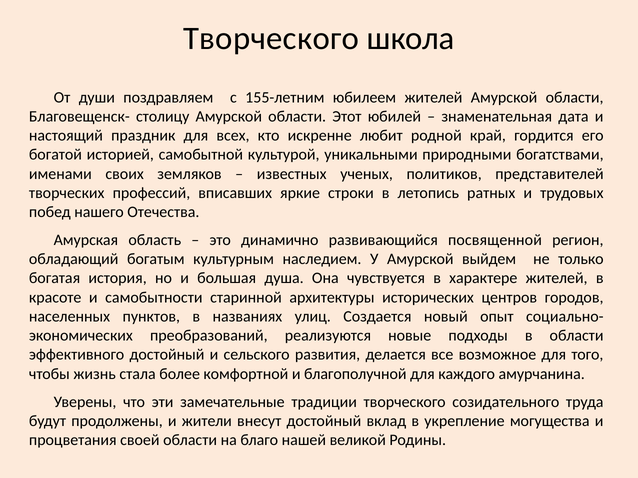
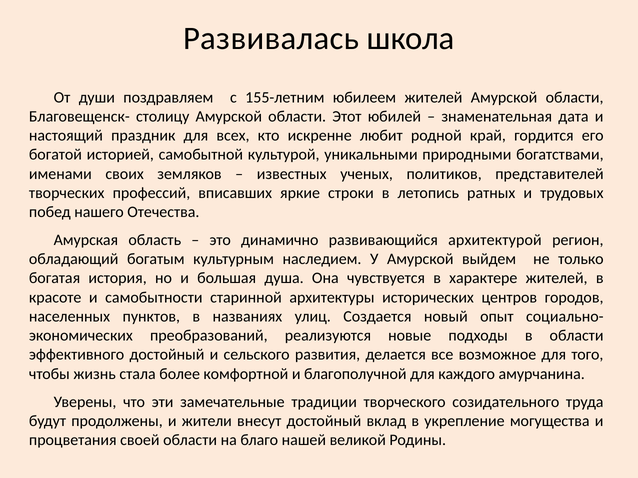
Творческого at (271, 38): Творческого -> Развивалась
посвященной: посвященной -> архитектурой
